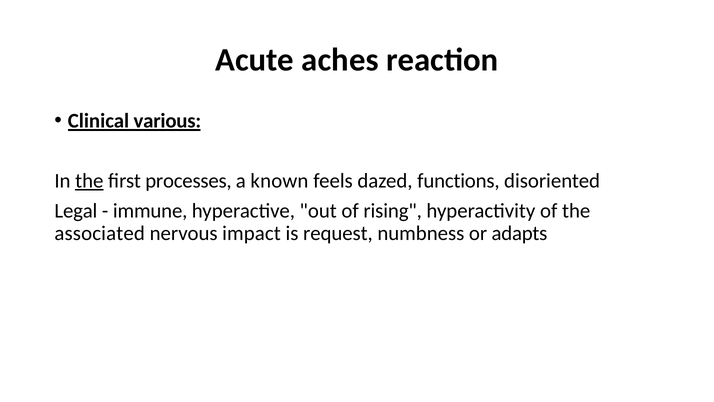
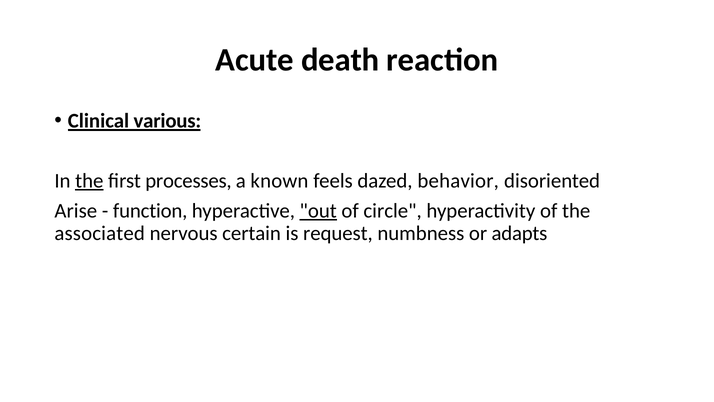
aches: aches -> death
functions: functions -> behavior
Legal: Legal -> Arise
immune: immune -> function
out underline: none -> present
rising: rising -> circle
impact: impact -> certain
